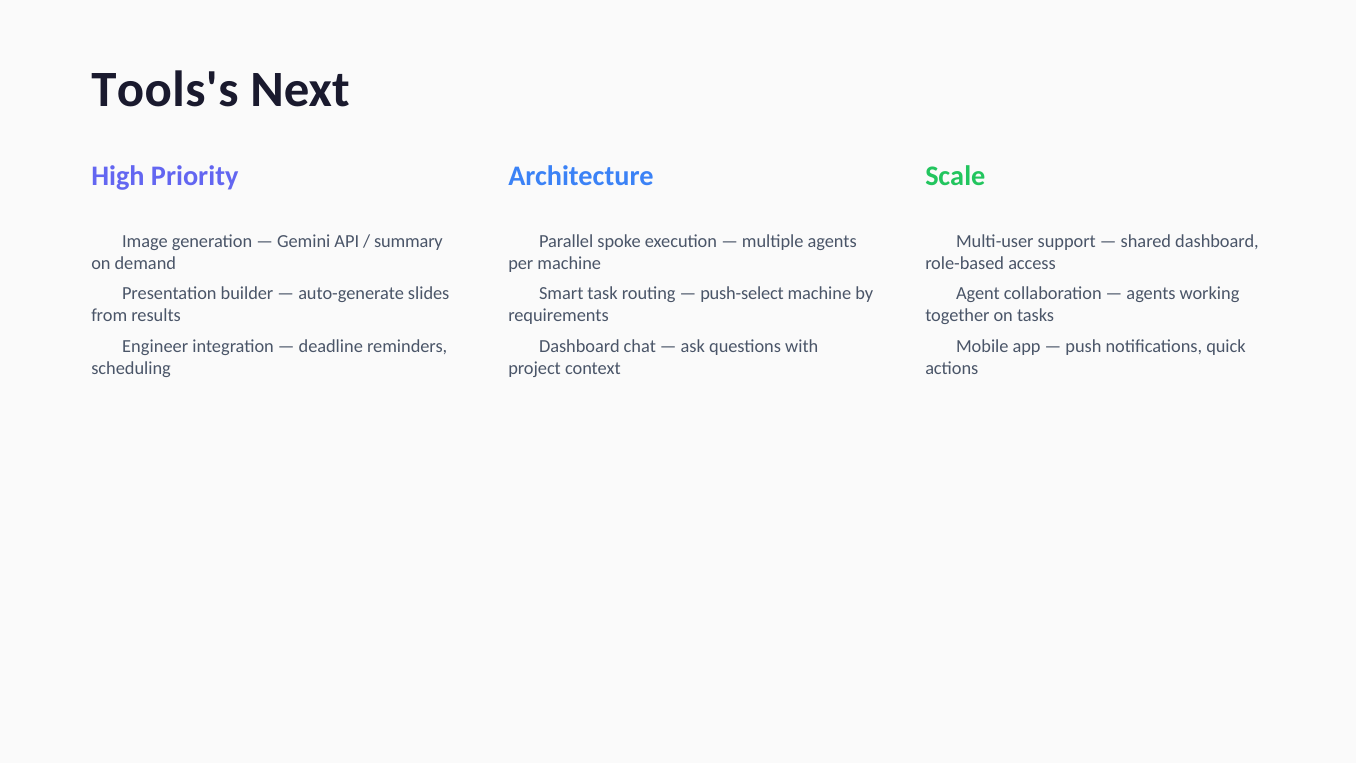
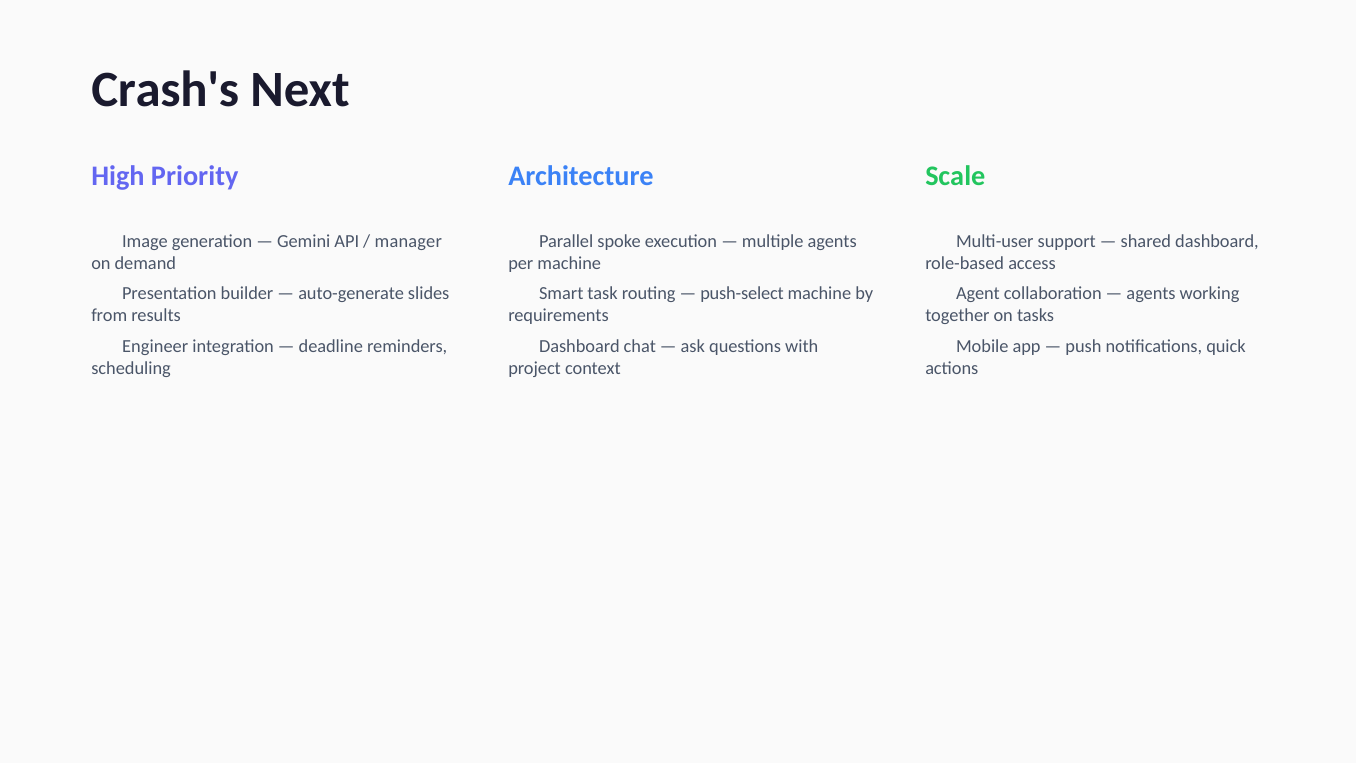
Tools's: Tools's -> Crash's
summary: summary -> manager
